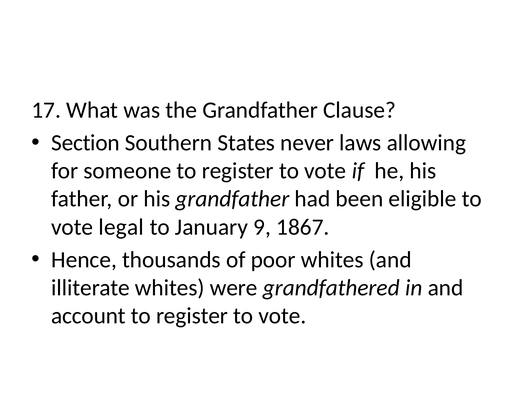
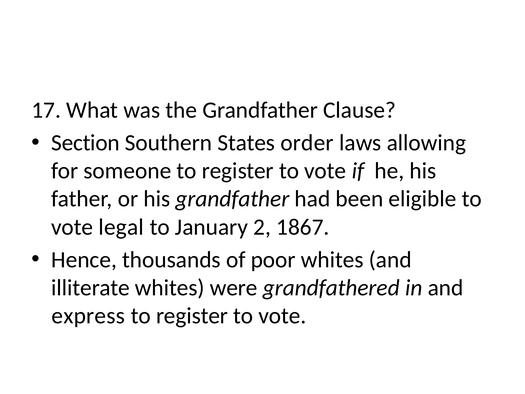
never: never -> order
9: 9 -> 2
account: account -> express
